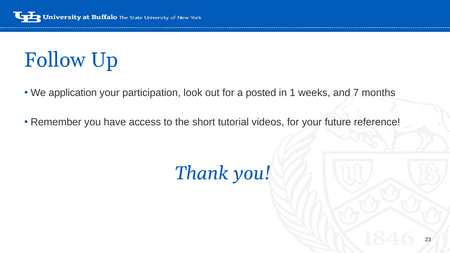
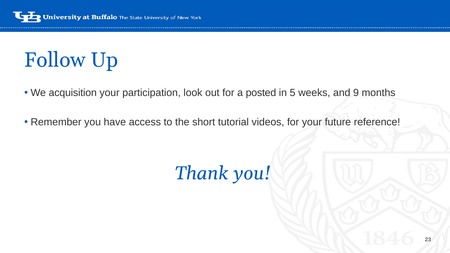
application: application -> acquisition
1: 1 -> 5
7: 7 -> 9
